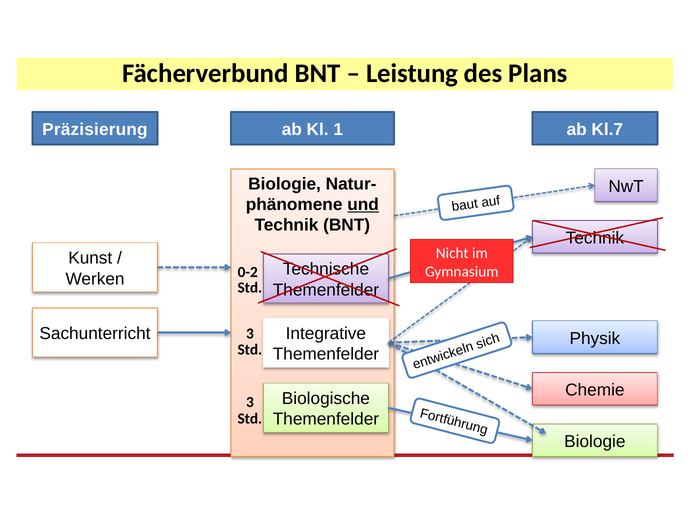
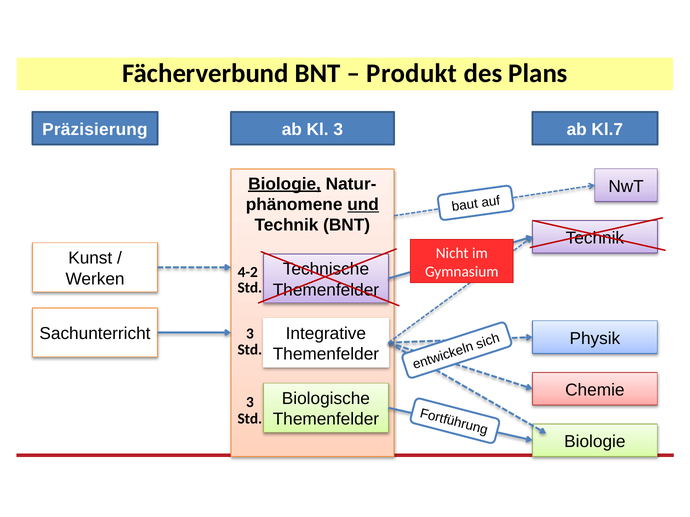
Leistung: Leistung -> Produkt
Kl 1: 1 -> 3
Biologie at (285, 184) underline: none -> present
0-2: 0-2 -> 4-2
